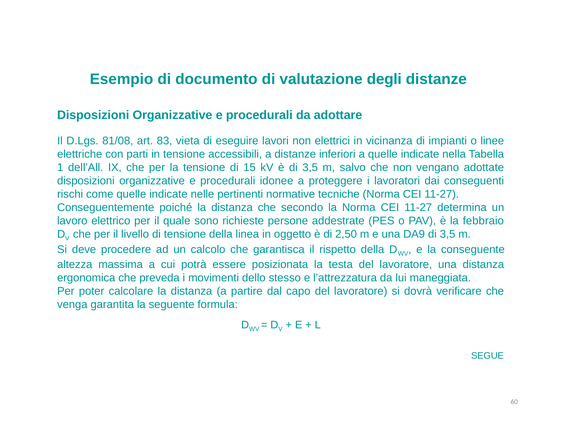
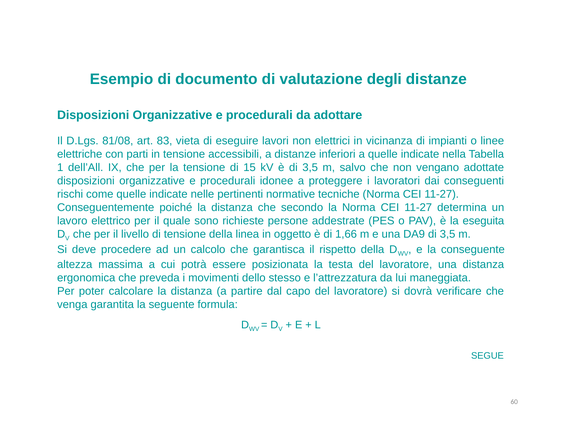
febbraio: febbraio -> eseguita
2,50: 2,50 -> 1,66
